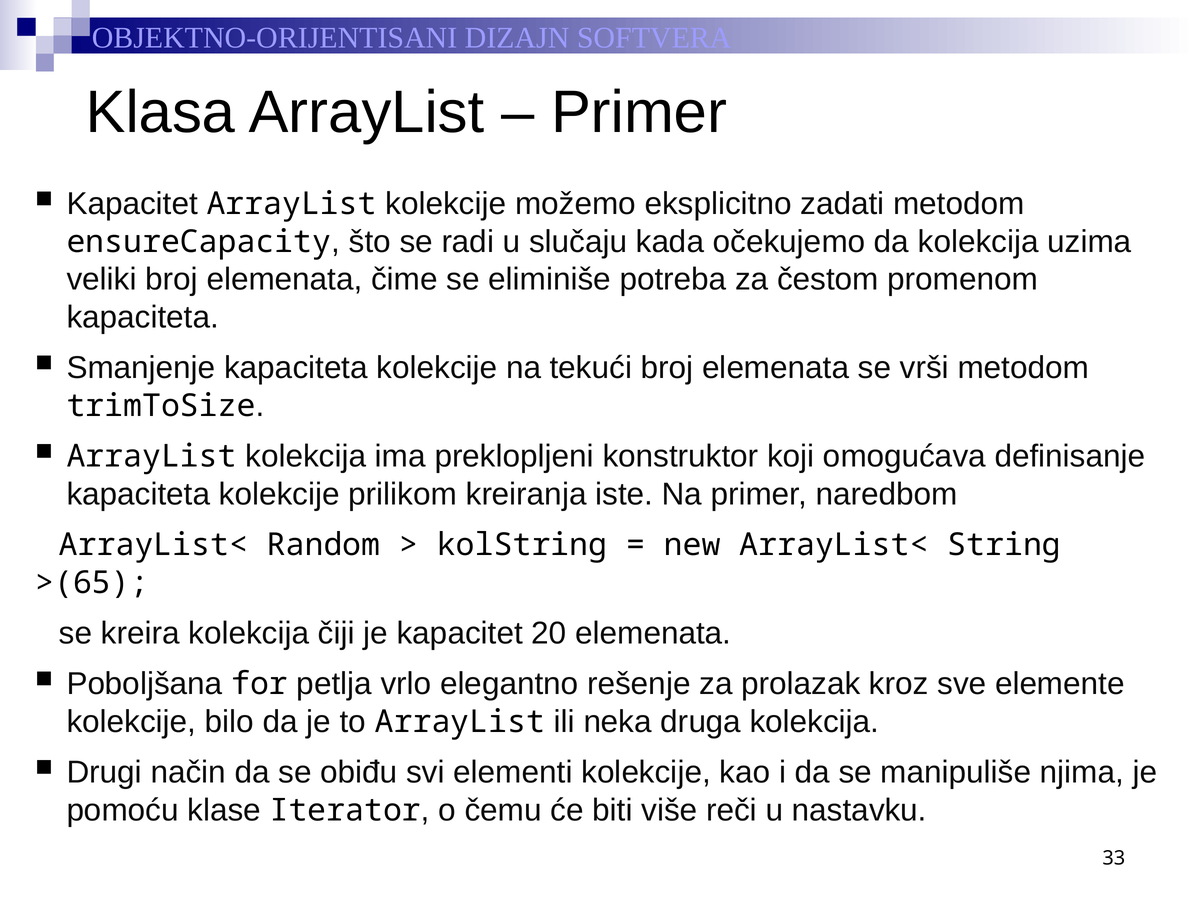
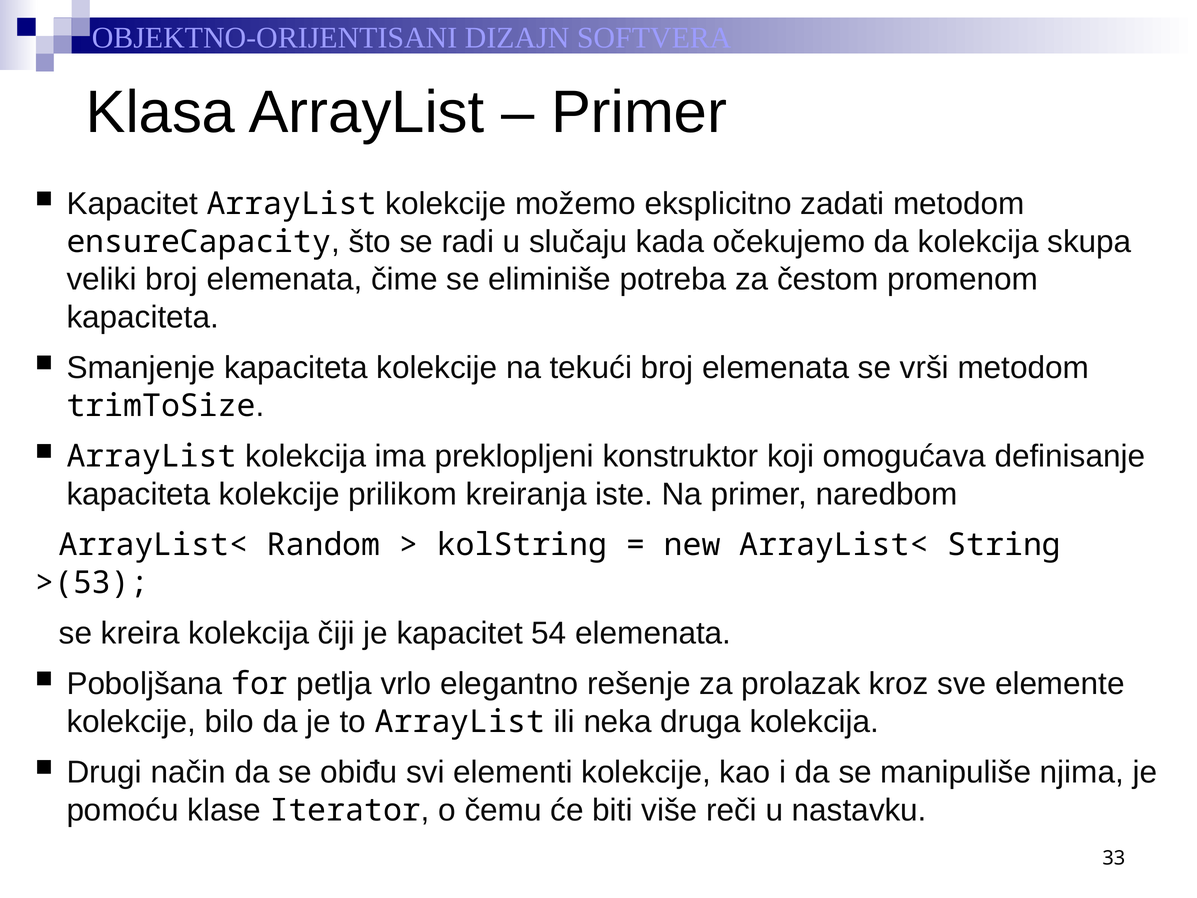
uzima: uzima -> skupa
>(65: >(65 -> >(53
20: 20 -> 54
